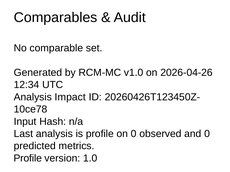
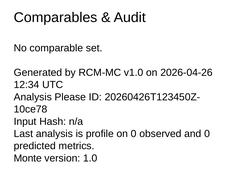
Impact: Impact -> Please
Profile at (28, 159): Profile -> Monte
